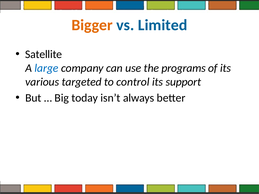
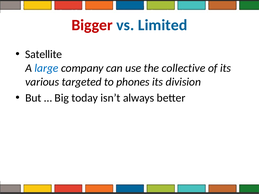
Bigger colour: orange -> red
programs: programs -> collective
control: control -> phones
support: support -> division
